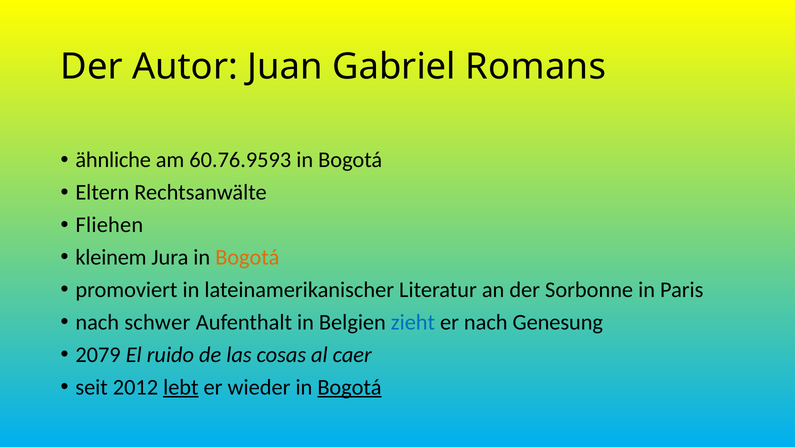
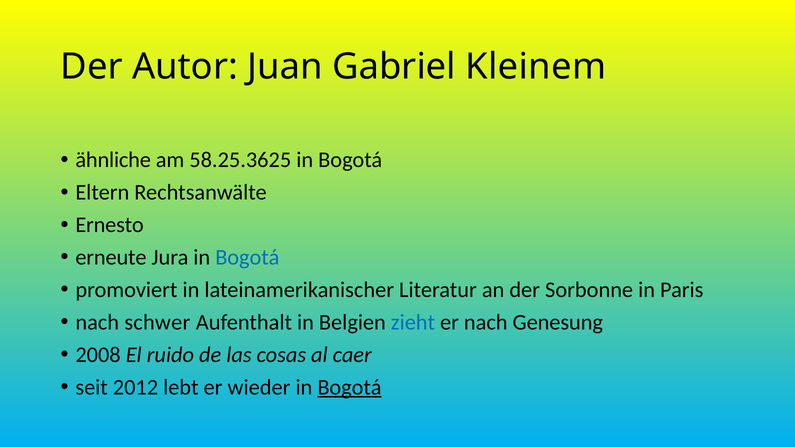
Romans: Romans -> Kleinem
60.76.9593: 60.76.9593 -> 58.25.3625
Fliehen: Fliehen -> Ernesto
kleinem: kleinem -> erneute
Bogotá at (247, 257) colour: orange -> blue
2079: 2079 -> 2008
lebt underline: present -> none
